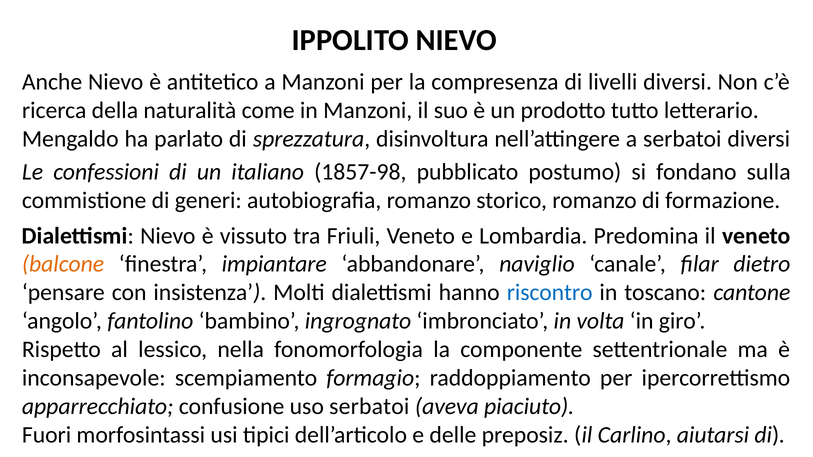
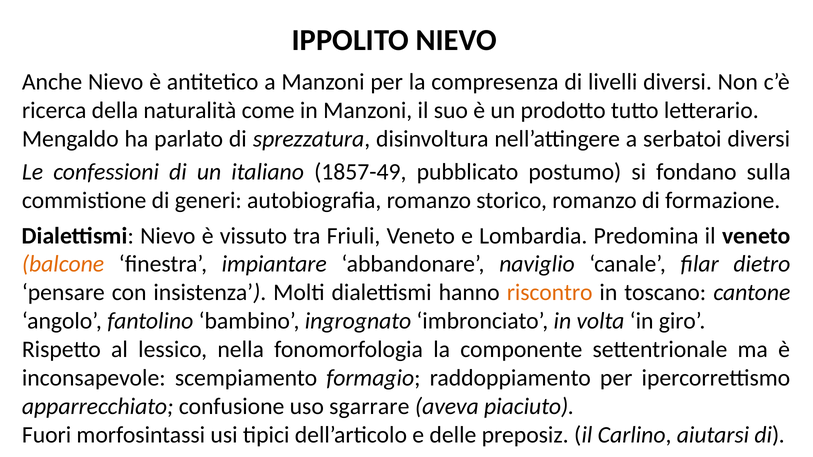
1857-98: 1857-98 -> 1857-49
riscontro colour: blue -> orange
uso serbatoi: serbatoi -> sgarrare
